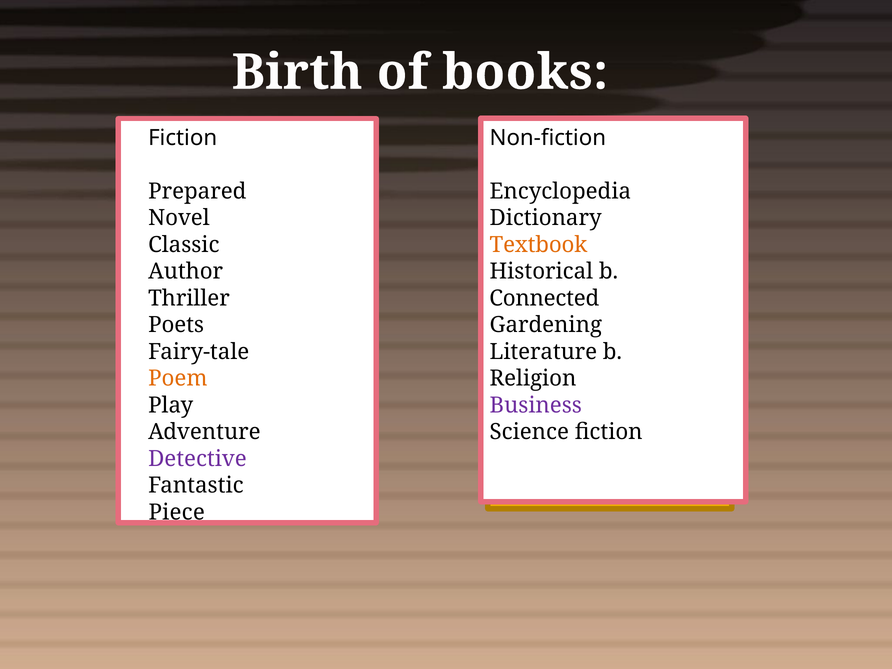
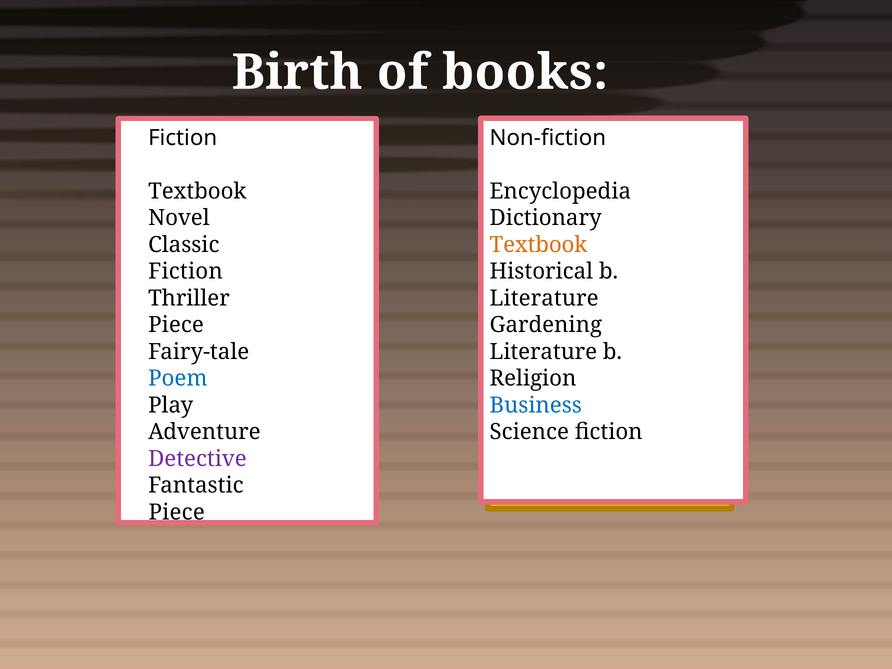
Prepared at (197, 191): Prepared -> Textbook
Author at (186, 272): Author -> Fiction
Connected at (544, 298): Connected -> Literature
Poets at (176, 325): Poets -> Piece
Poem colour: orange -> blue
Business colour: purple -> blue
